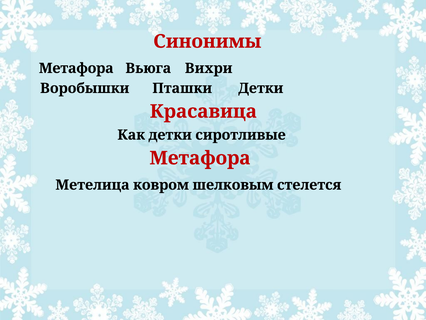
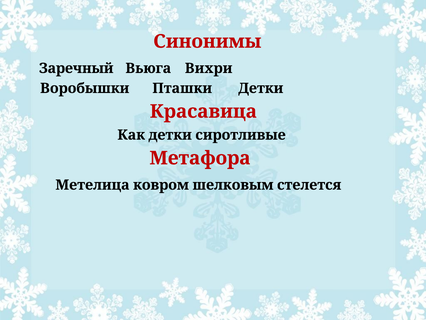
Метафора at (76, 68): Метафора -> Заречный
